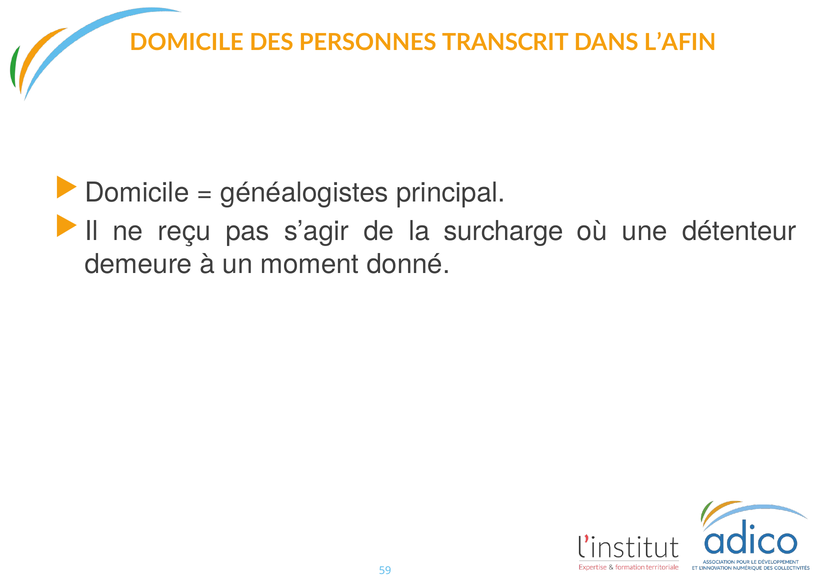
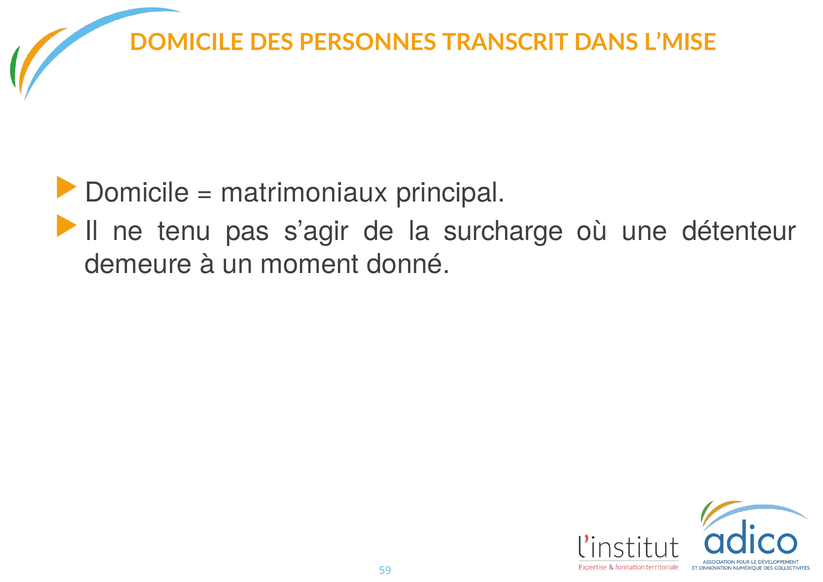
L’AFIN: L’AFIN -> L’MISE
généalogistes: généalogistes -> matrimoniaux
reçu: reçu -> tenu
